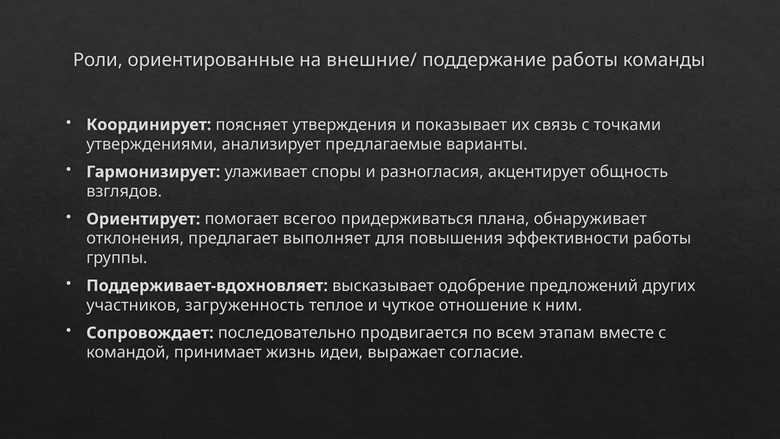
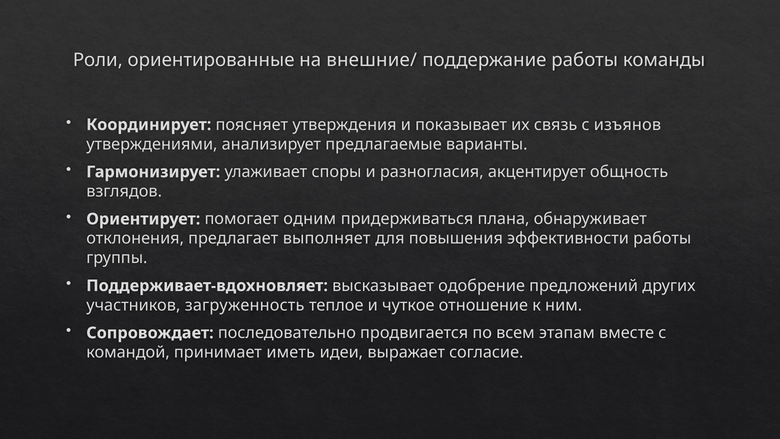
точками: точками -> изъянов
всегоо: всегоо -> одним
жизнь: жизнь -> иметь
